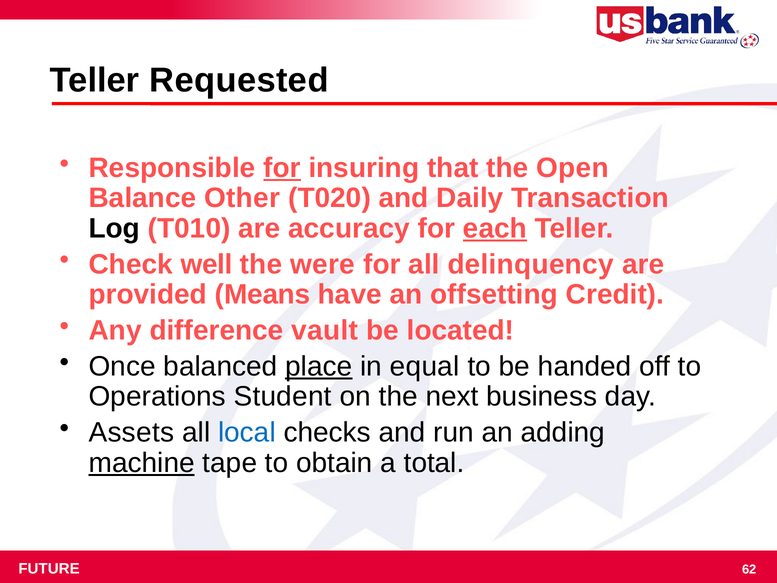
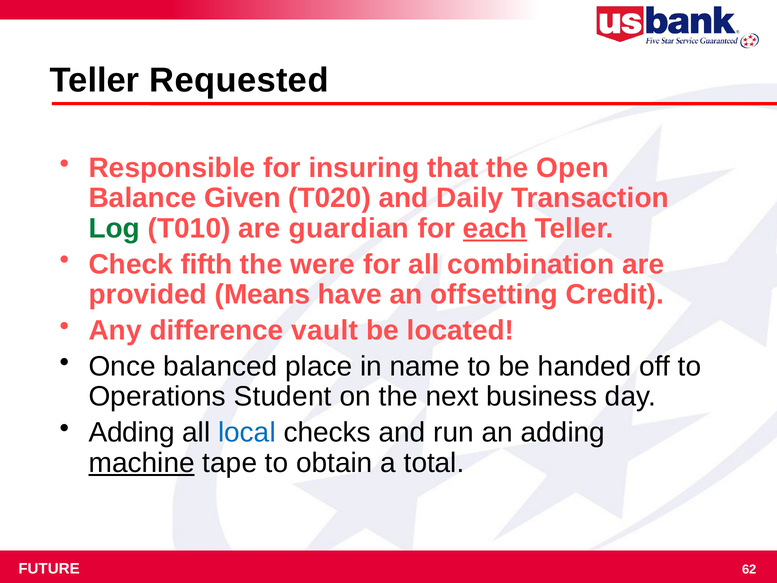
for at (282, 168) underline: present -> none
Other: Other -> Given
Log colour: black -> green
accuracy: accuracy -> guardian
well: well -> fifth
delinquency: delinquency -> combination
place underline: present -> none
equal: equal -> name
Assets at (131, 432): Assets -> Adding
